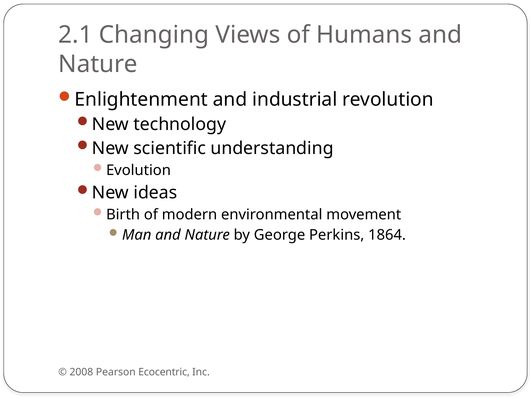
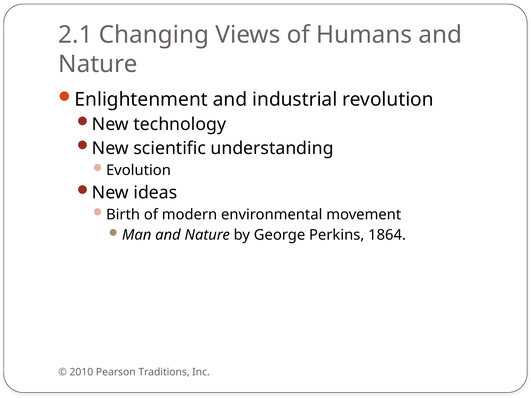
2008: 2008 -> 2010
Ecocentric: Ecocentric -> Traditions
